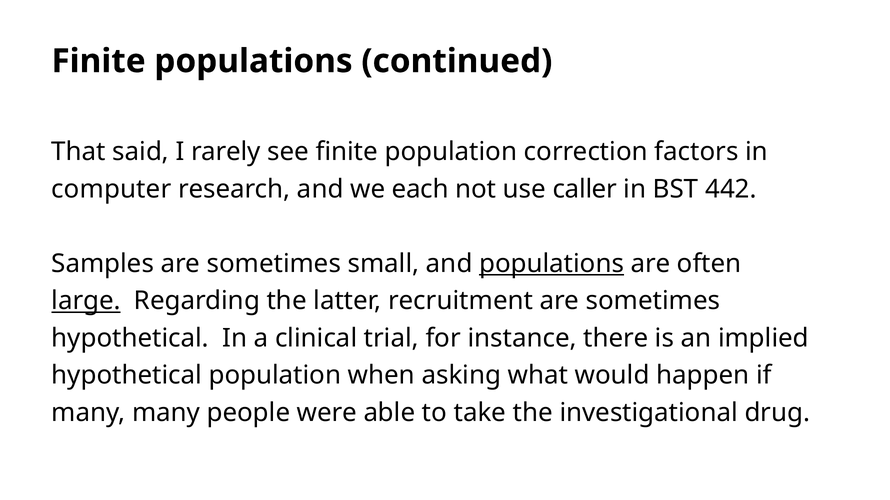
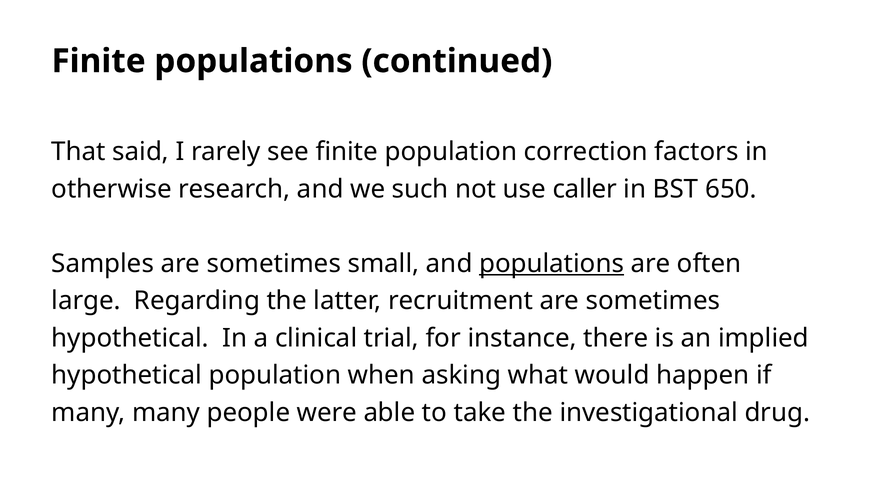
computer: computer -> otherwise
each: each -> such
442: 442 -> 650
large underline: present -> none
